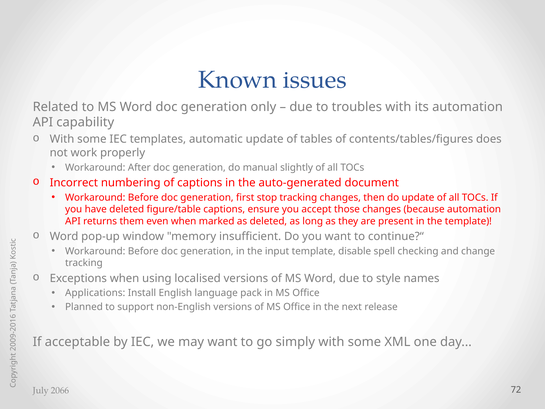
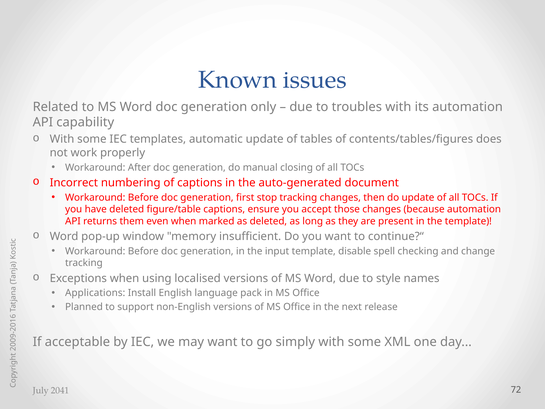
slightly: slightly -> closing
2066: 2066 -> 2041
